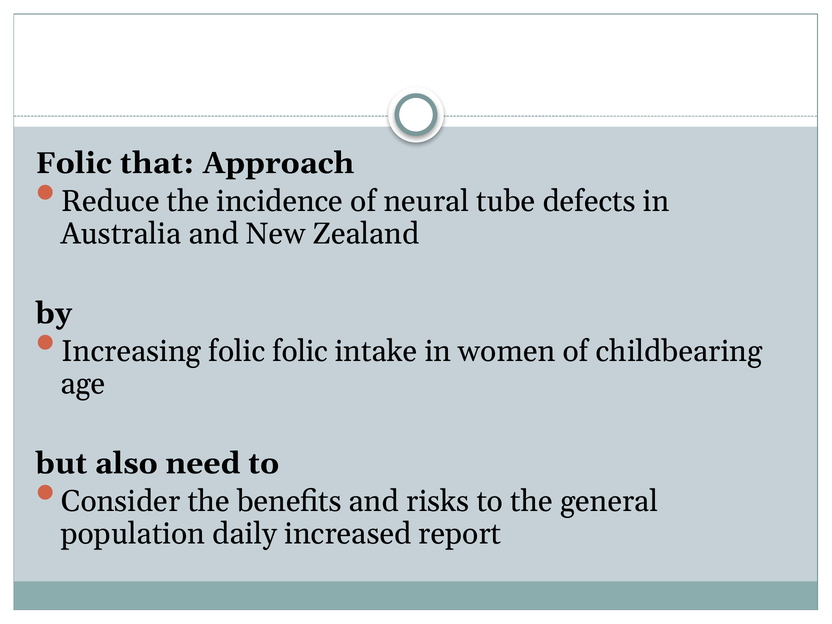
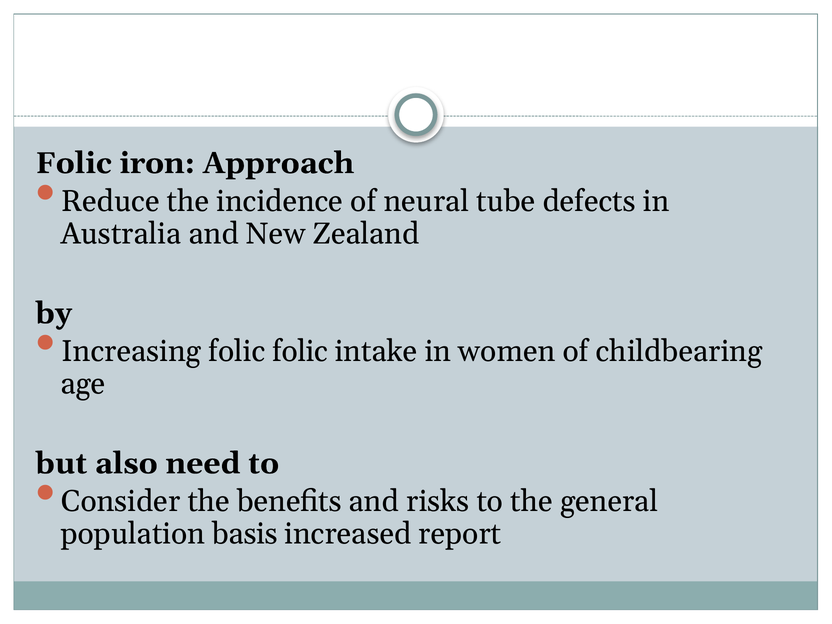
that: that -> iron
daily: daily -> basis
